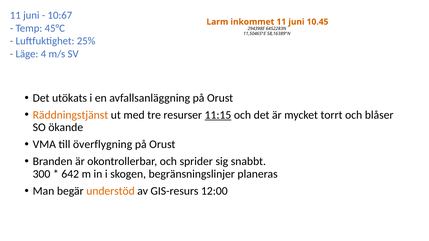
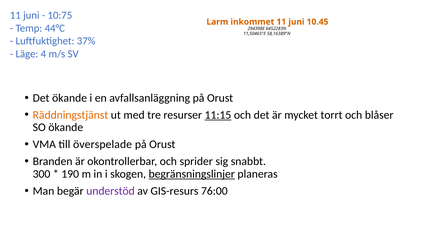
10:67: 10:67 -> 10:75
45°C: 45°C -> 44°C
25%: 25% -> 37%
Det utökats: utökats -> ökande
överflygning: överflygning -> överspelade
642: 642 -> 190
begränsningslinjer underline: none -> present
understöd colour: orange -> purple
12:00: 12:00 -> 76:00
